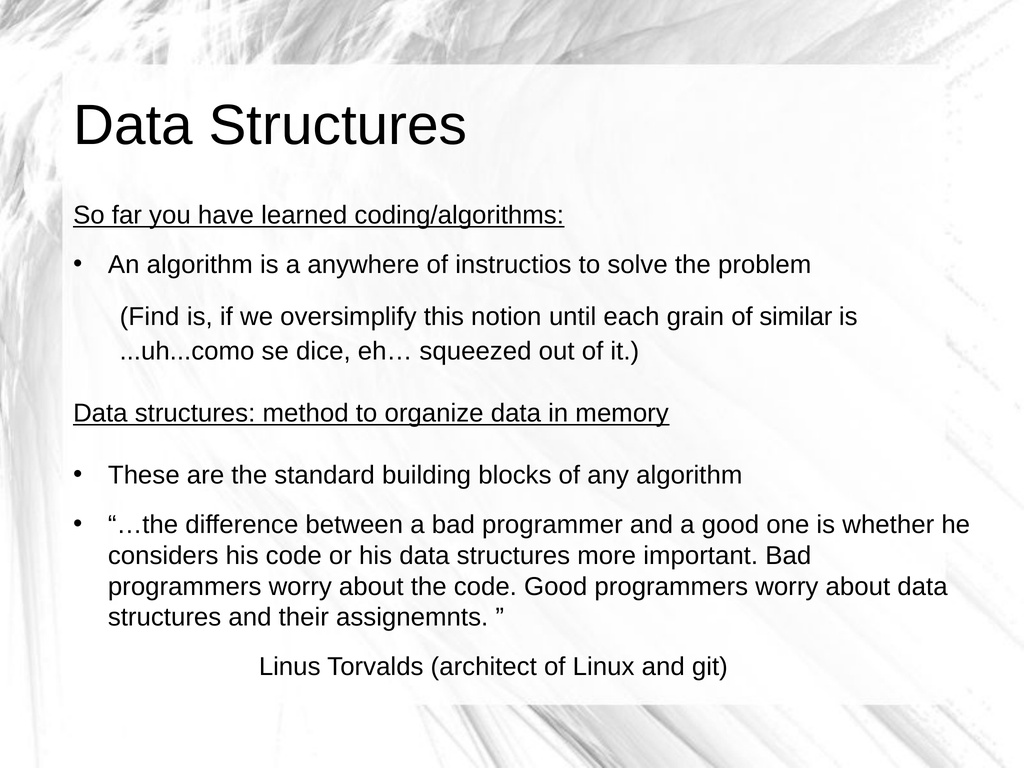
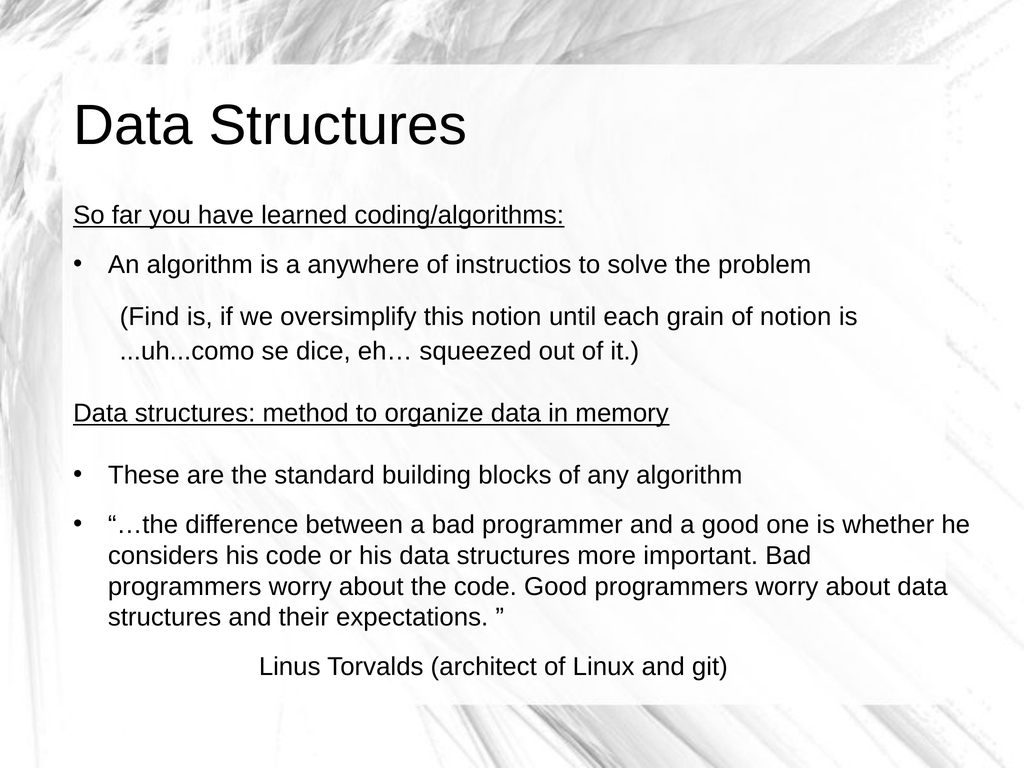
of similar: similar -> notion
assignemnts: assignemnts -> expectations
